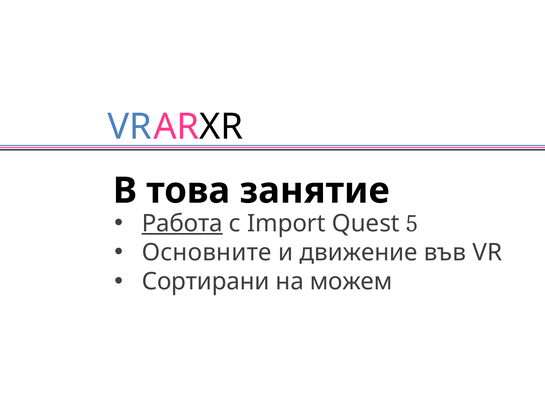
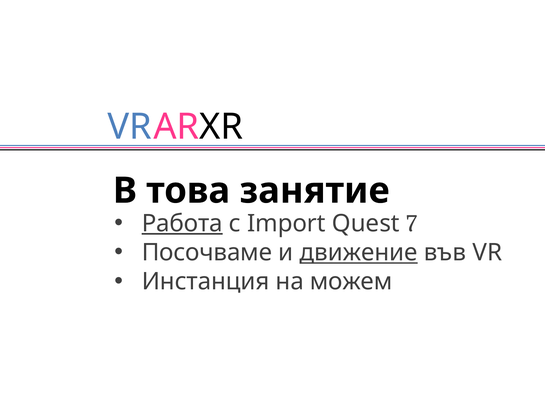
5: 5 -> 7
Основните: Основните -> Посочваме
движение underline: none -> present
Сортирани: Сортирани -> Инстанция
